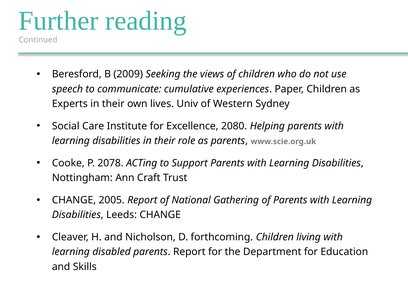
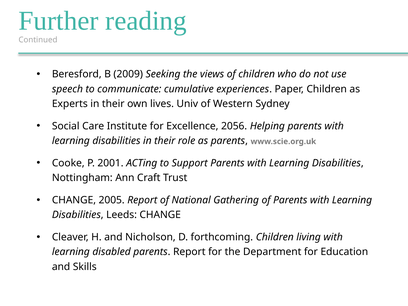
2080: 2080 -> 2056
2078: 2078 -> 2001
